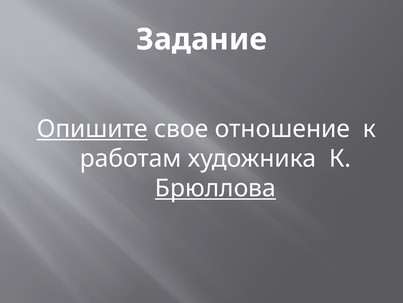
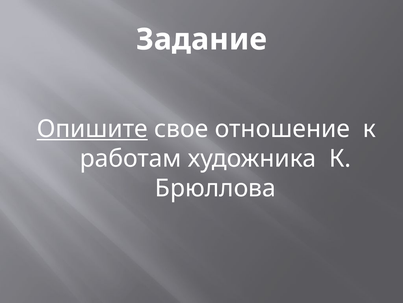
Брюллова underline: present -> none
